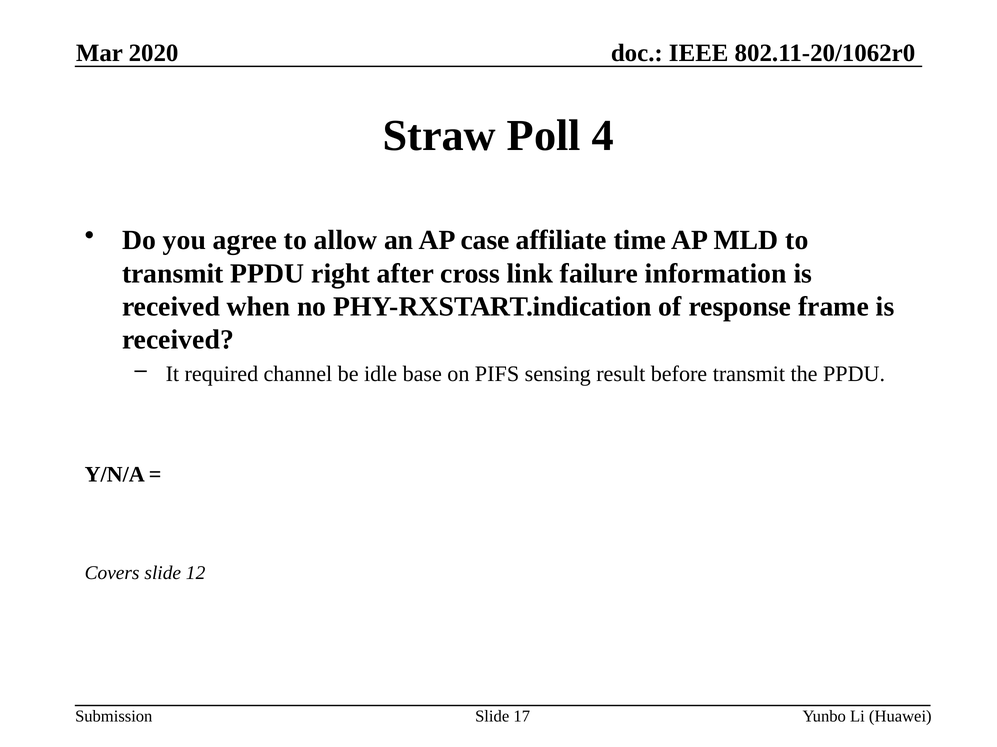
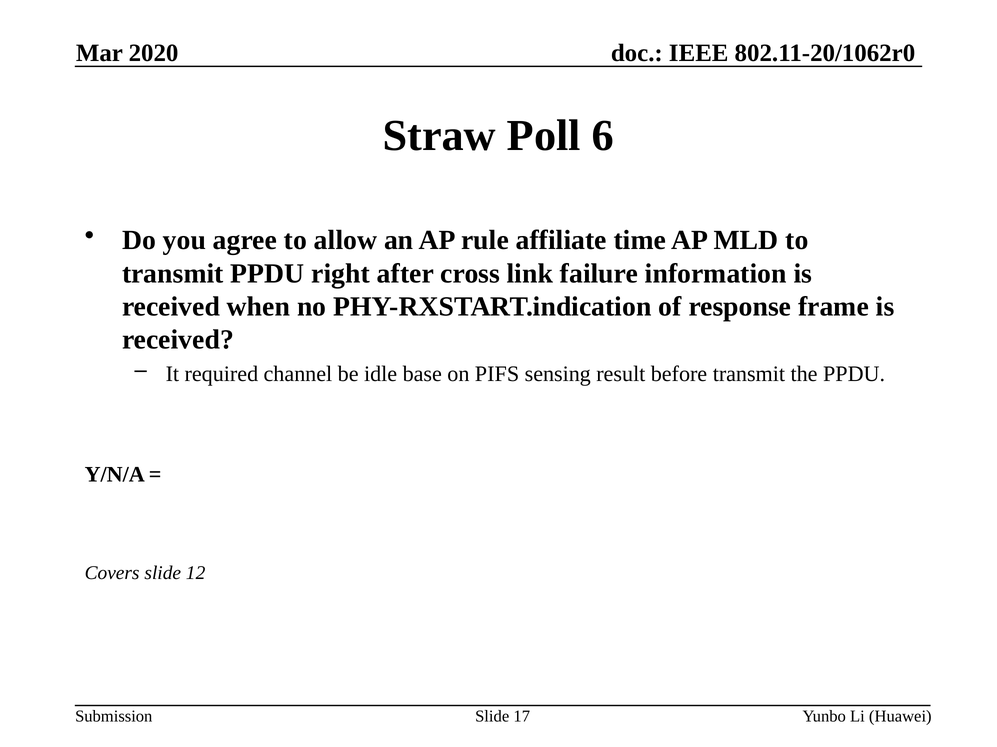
4: 4 -> 6
case: case -> rule
